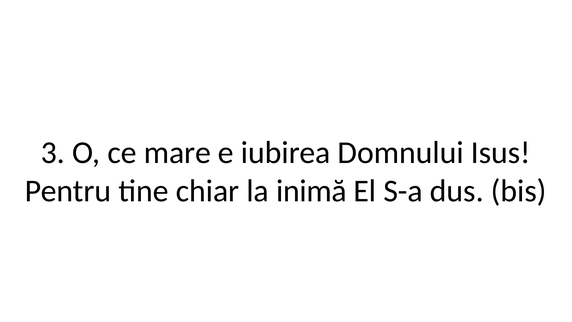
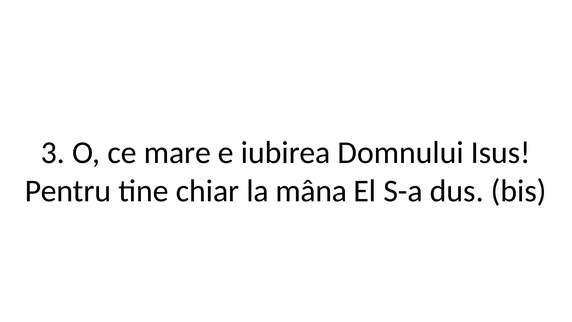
inimă: inimă -> mâna
